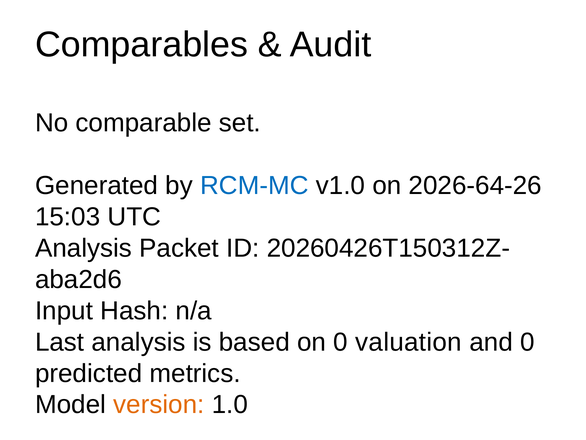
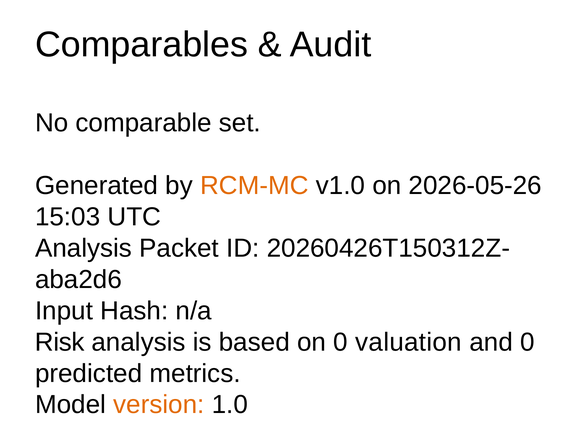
RCM-MC colour: blue -> orange
2026-64-26: 2026-64-26 -> 2026-05-26
Last: Last -> Risk
